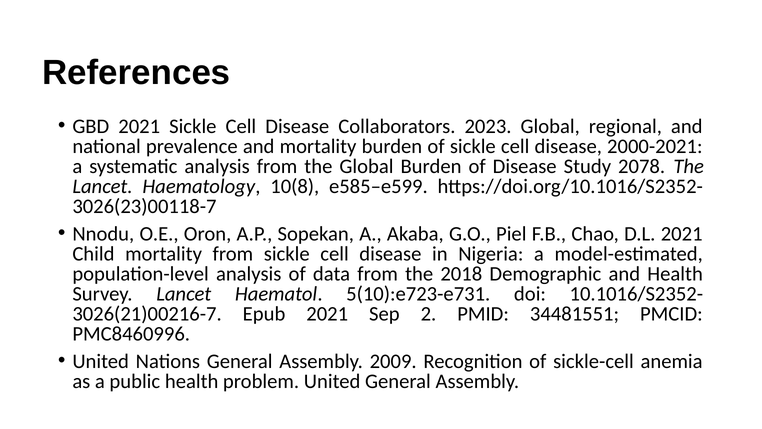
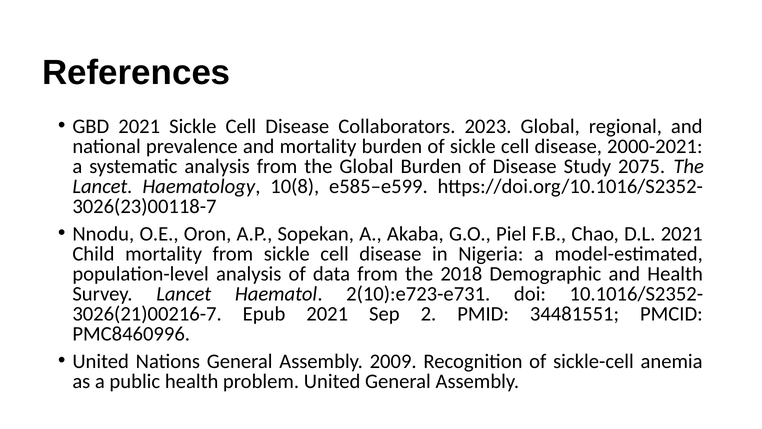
2078: 2078 -> 2075
5(10):e723-e731: 5(10):e723-e731 -> 2(10):e723-e731
